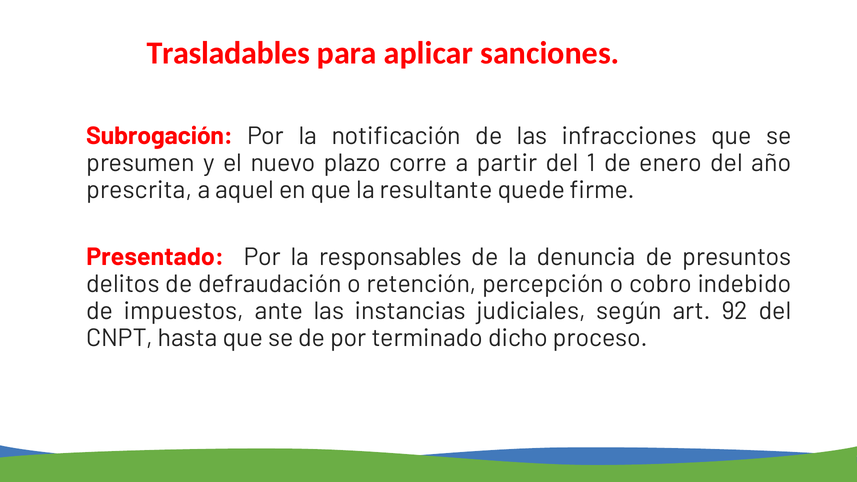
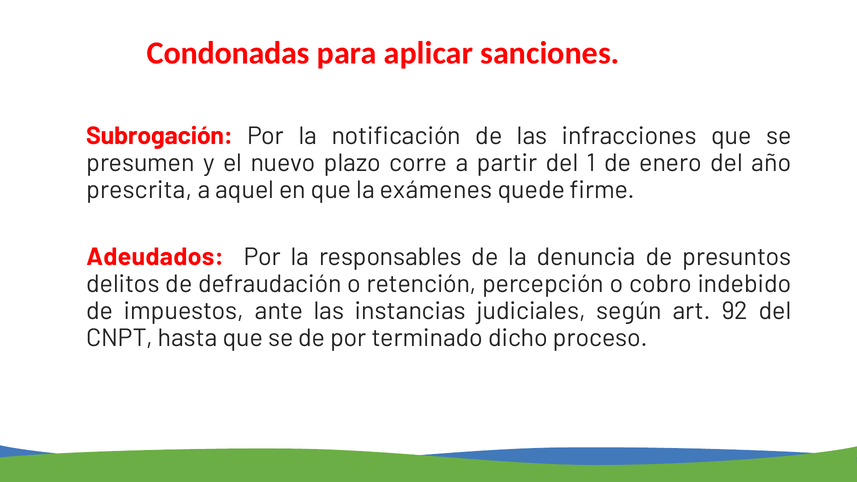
Trasladables: Trasladables -> Condonadas
resultante: resultante -> exámenes
Presentado: Presentado -> Adeudados
